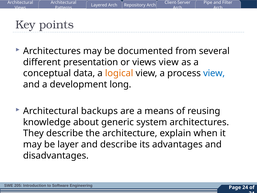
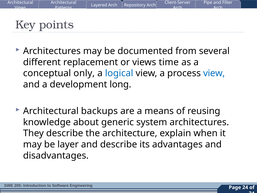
presentation: presentation -> replacement
views view: view -> time
data: data -> only
logical colour: orange -> blue
